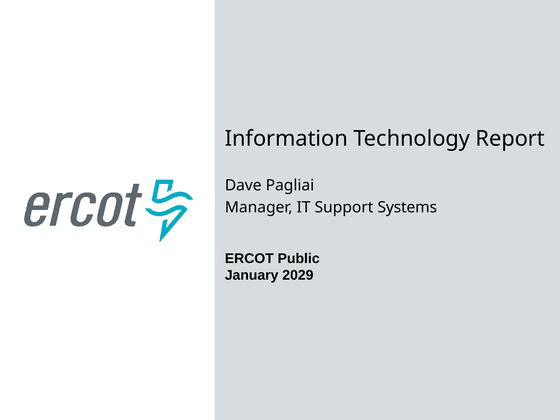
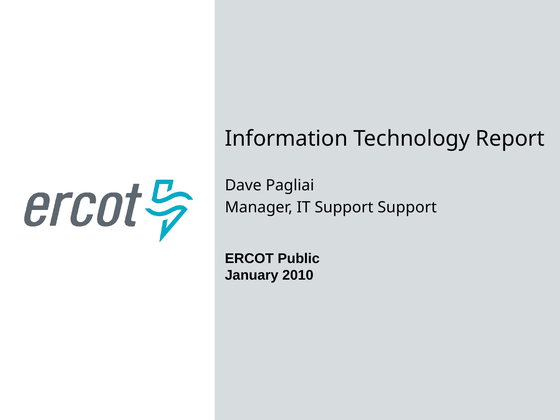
Support Systems: Systems -> Support
2029: 2029 -> 2010
